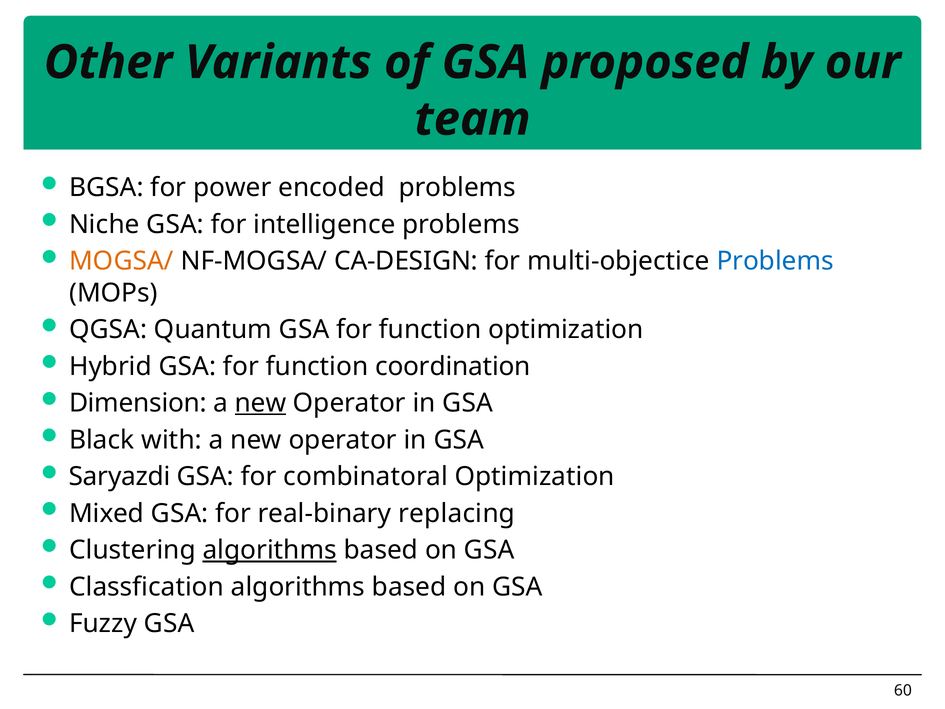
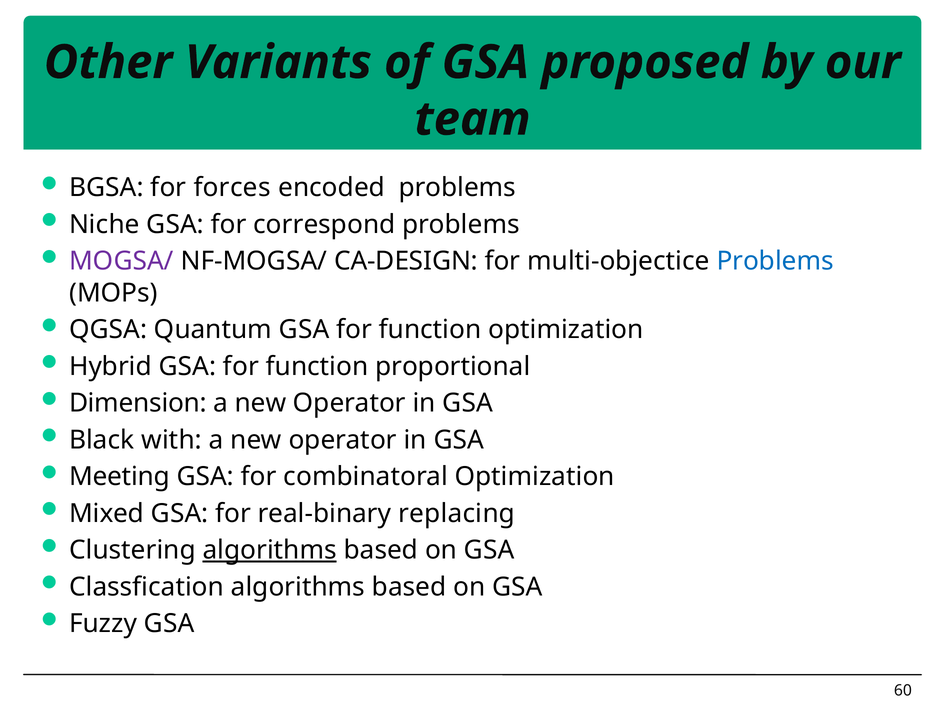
power: power -> forces
intelligence: intelligence -> correspond
MOGSA/ colour: orange -> purple
coordination: coordination -> proportional
new at (260, 403) underline: present -> none
Saryazdi: Saryazdi -> Meeting
